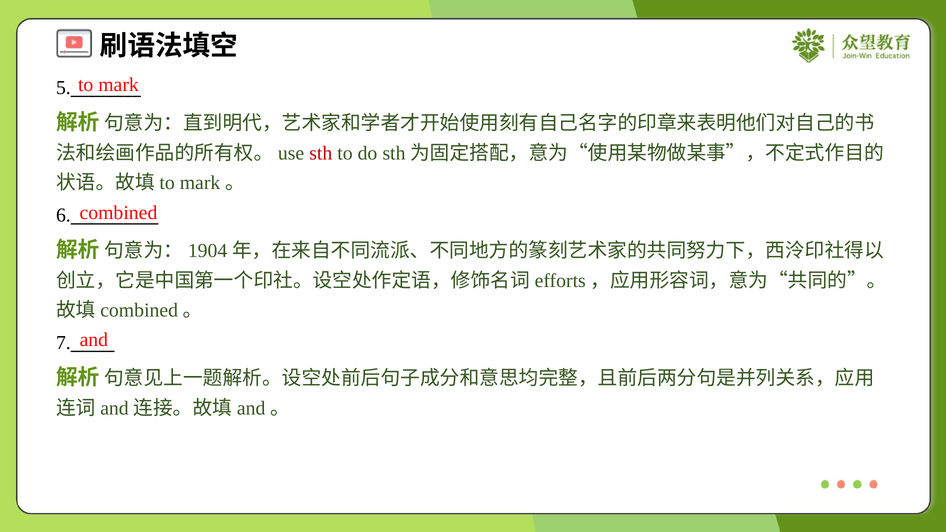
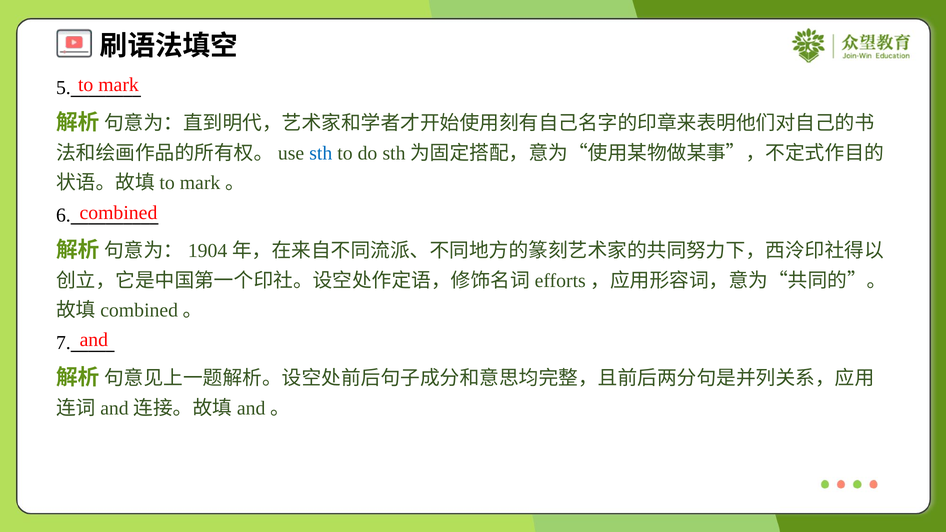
sth colour: red -> blue
